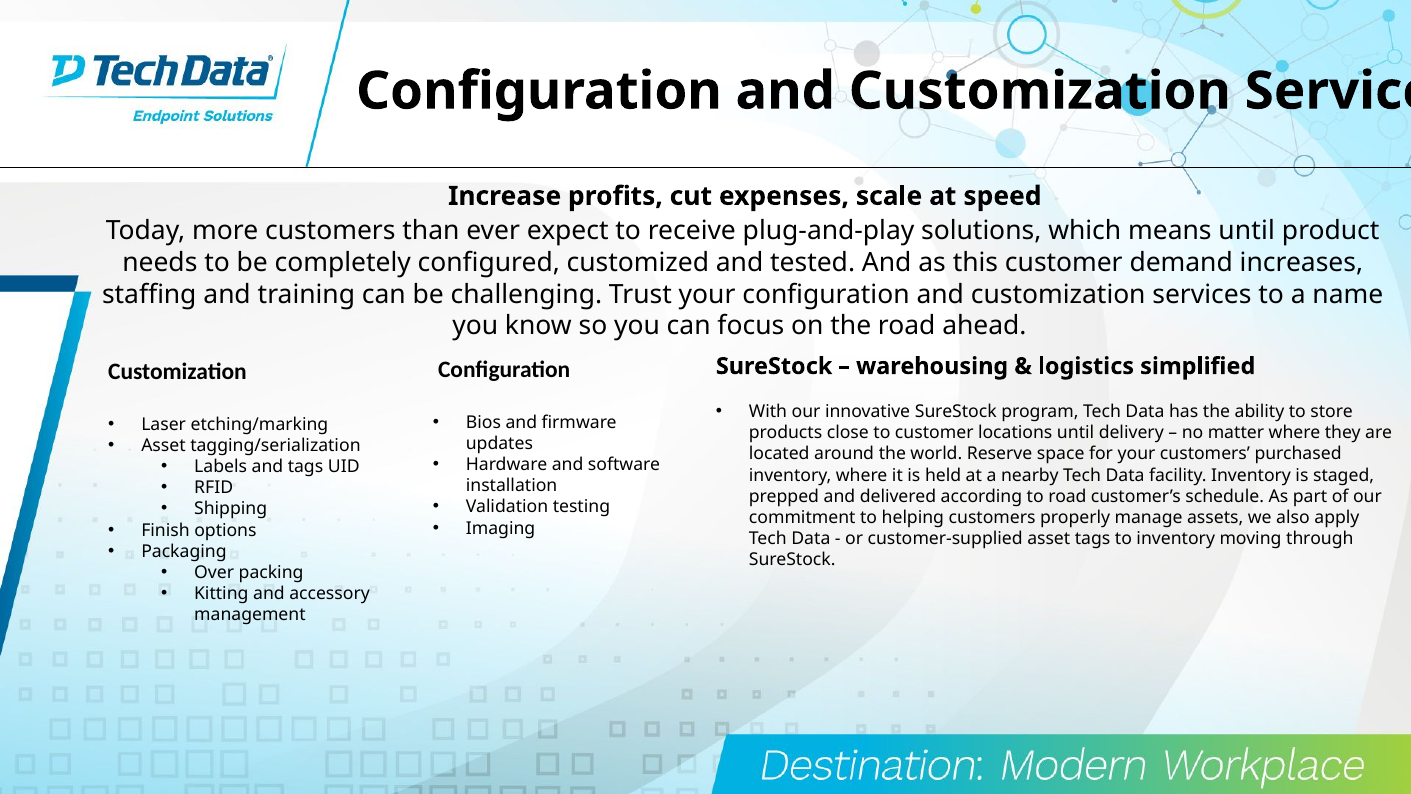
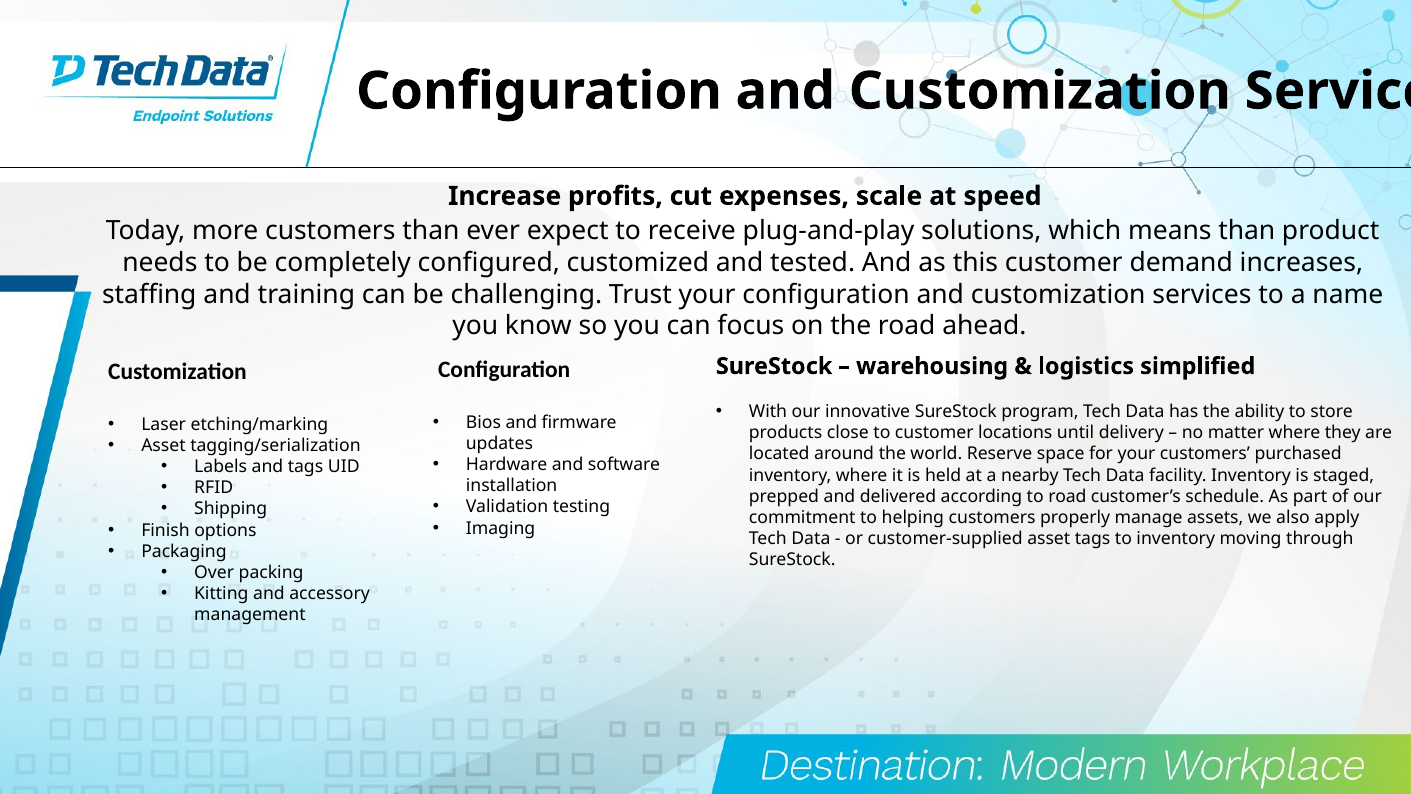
means until: until -> than
